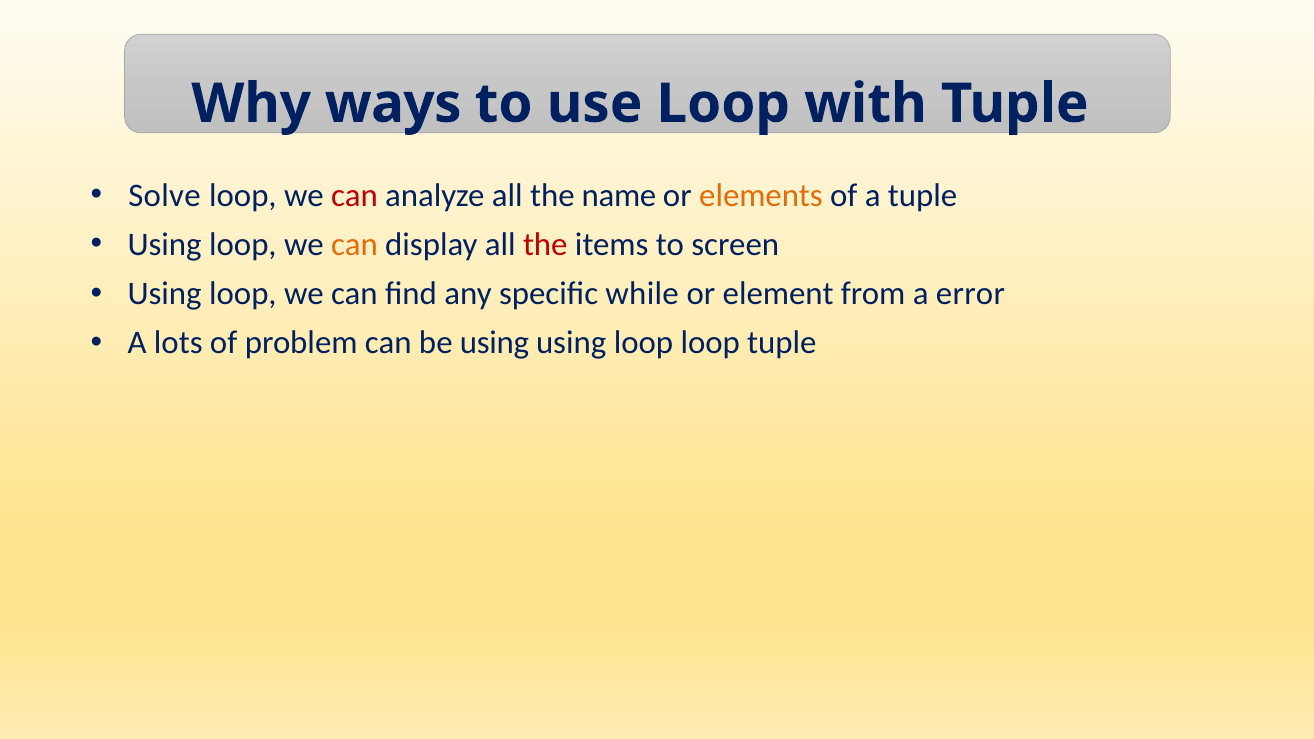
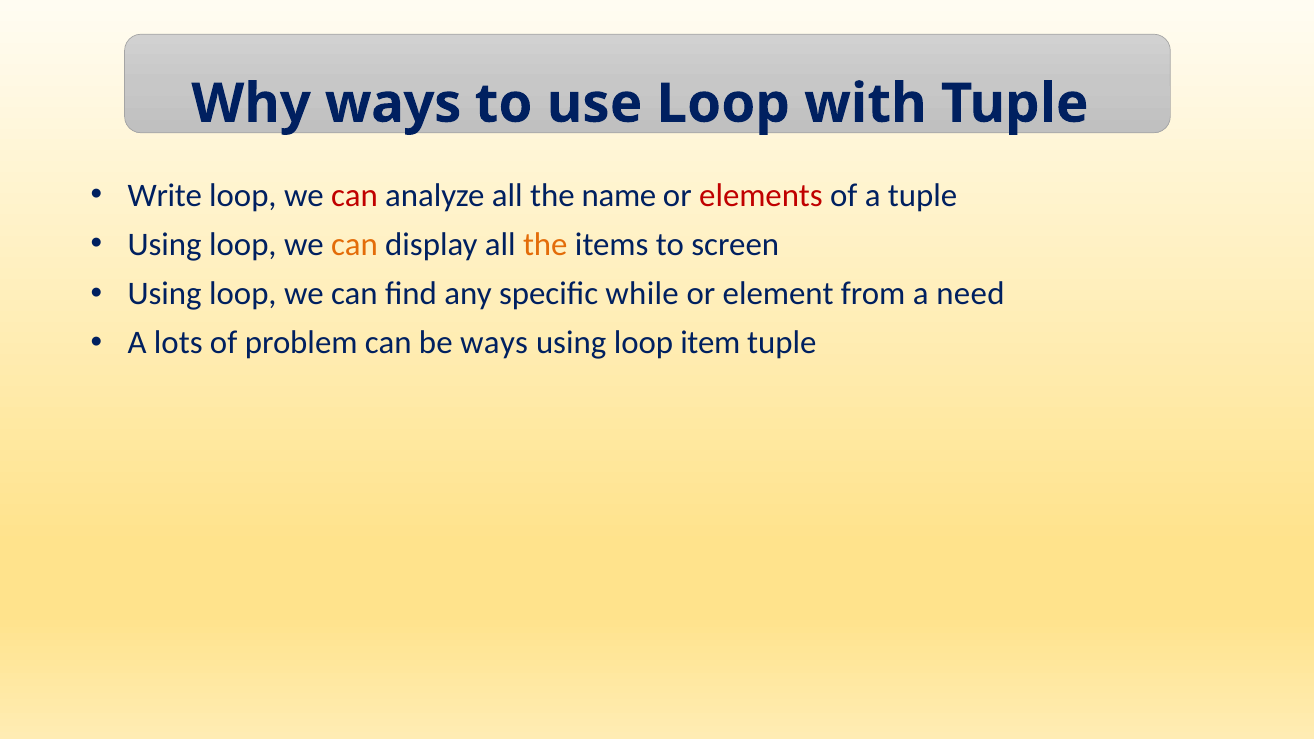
Solve: Solve -> Write
elements colour: orange -> red
the at (545, 244) colour: red -> orange
error: error -> need
be using: using -> ways
loop loop: loop -> item
